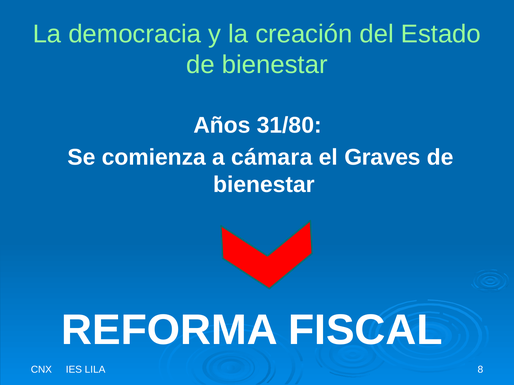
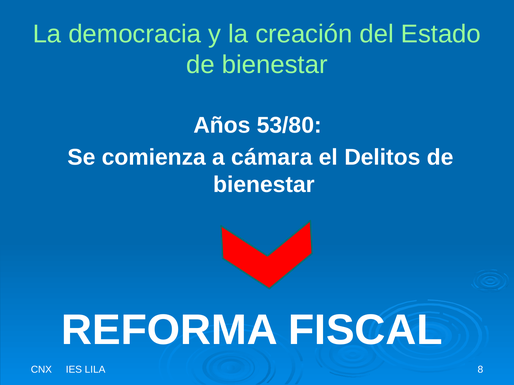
31/80: 31/80 -> 53/80
Graves: Graves -> Delitos
